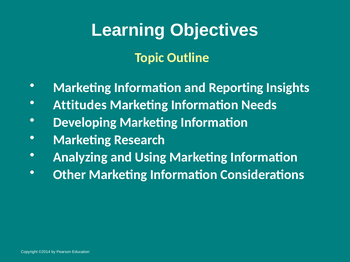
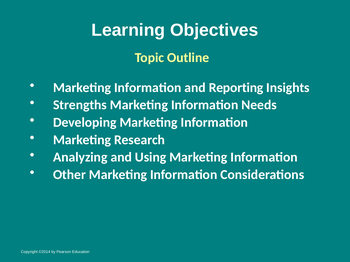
Attitudes: Attitudes -> Strengths
